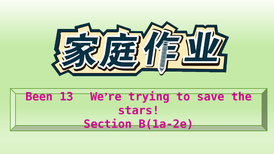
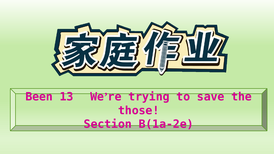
stars: stars -> those
